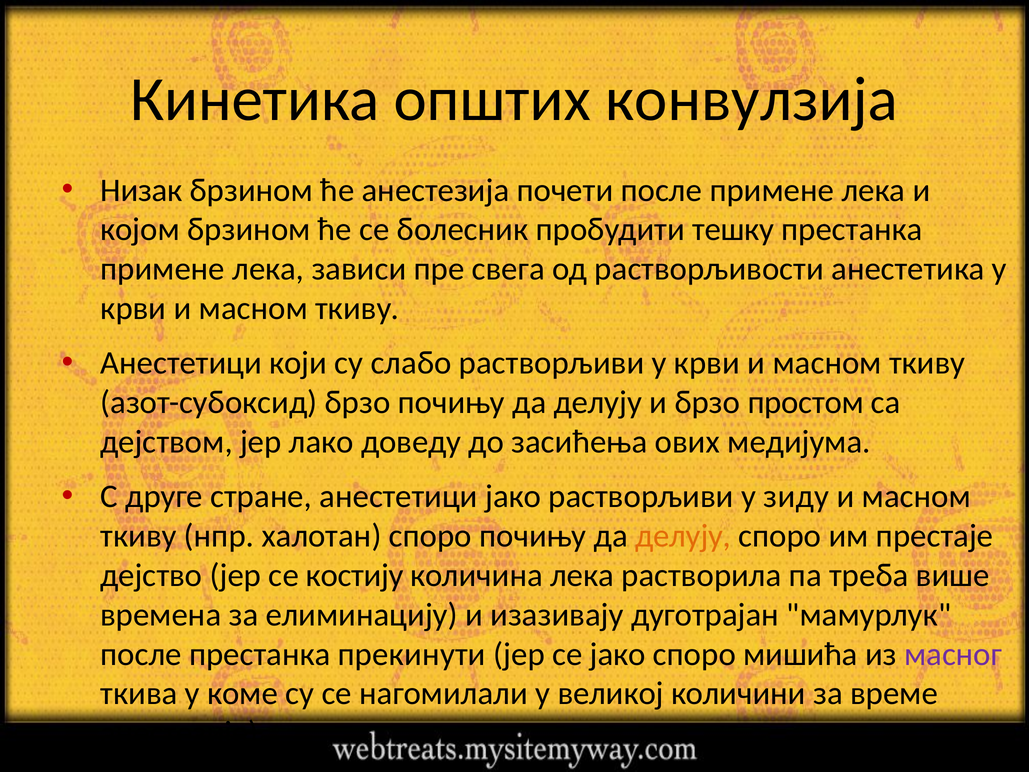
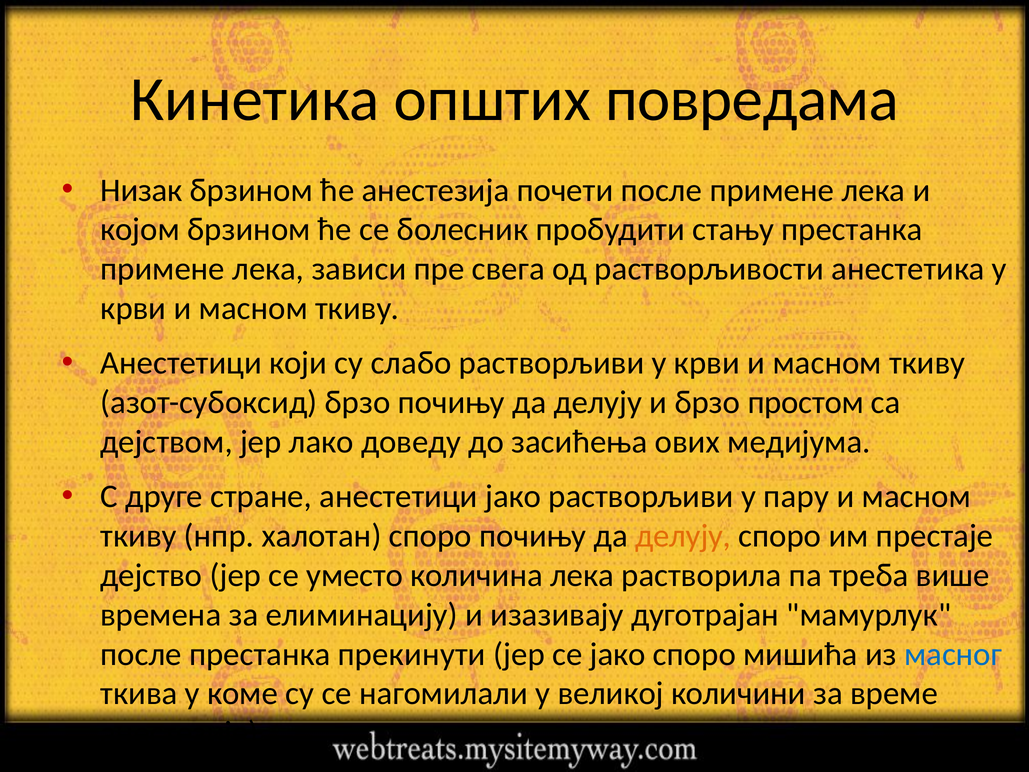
конвулзија: конвулзија -> повредама
тешку: тешку -> стању
зиду: зиду -> пару
костију: костију -> уместо
масног colour: purple -> blue
